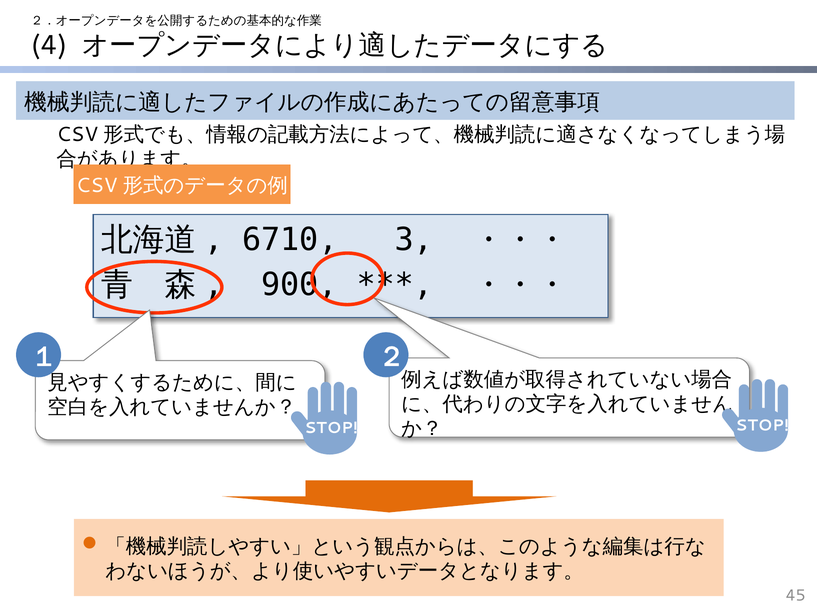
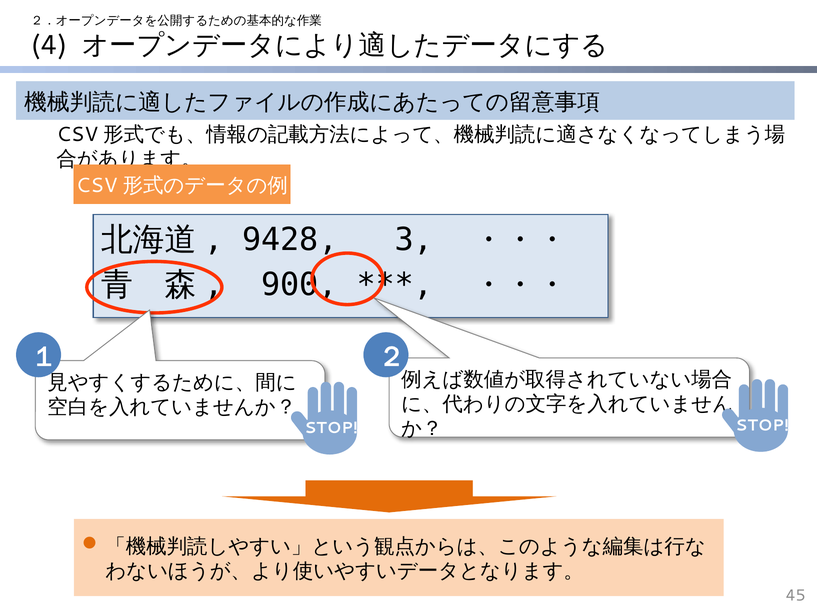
6710: 6710 -> 9428
